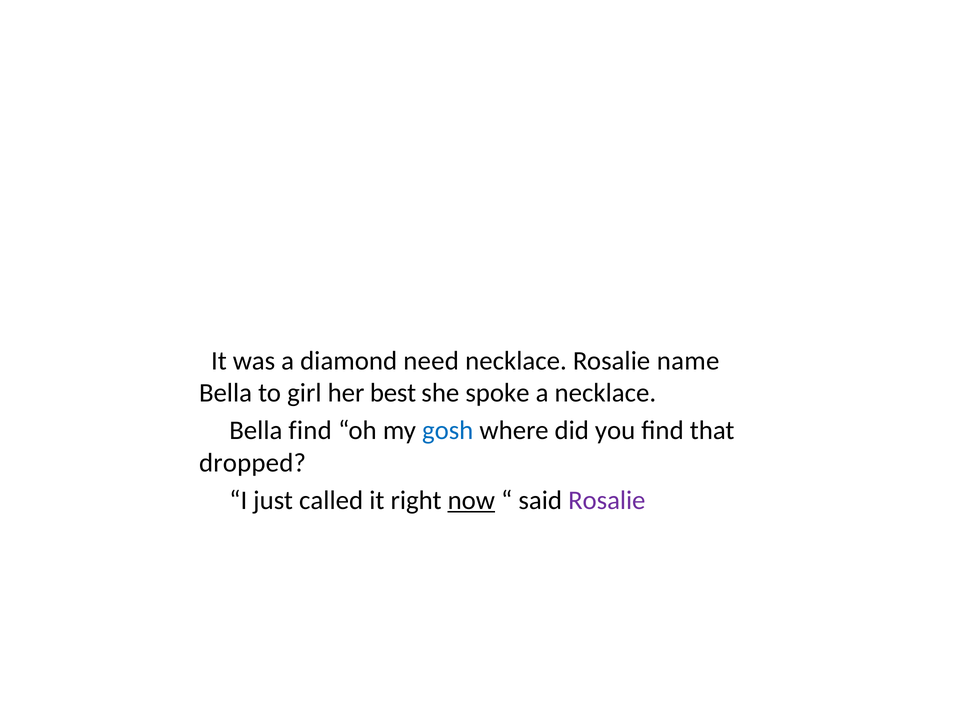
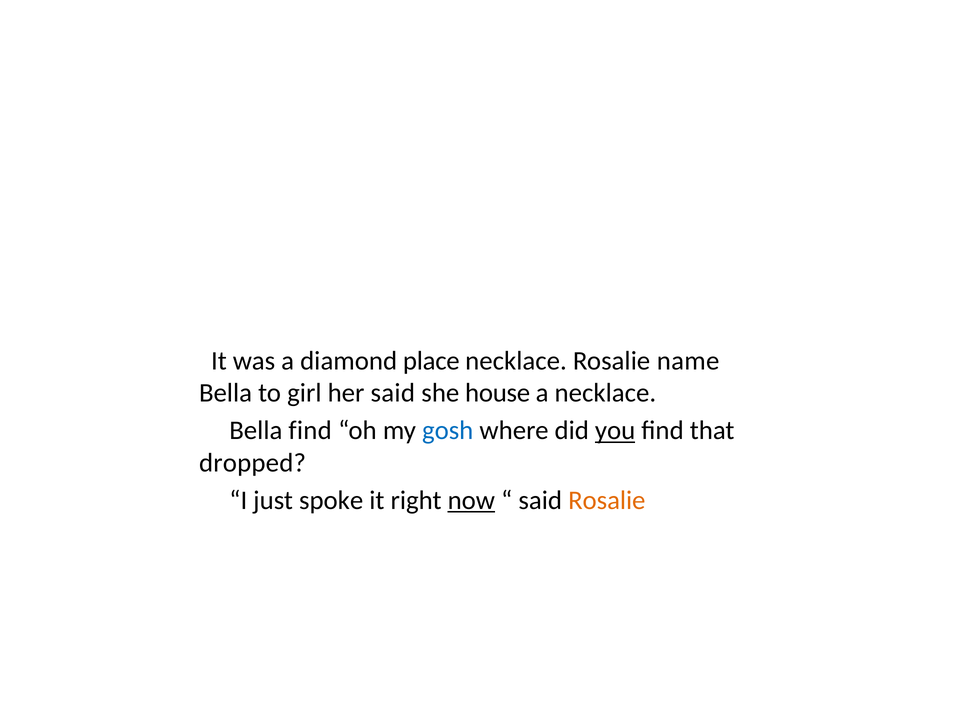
need: need -> place
her best: best -> said
spoke: spoke -> house
you underline: none -> present
called: called -> spoke
Rosalie at (607, 501) colour: purple -> orange
